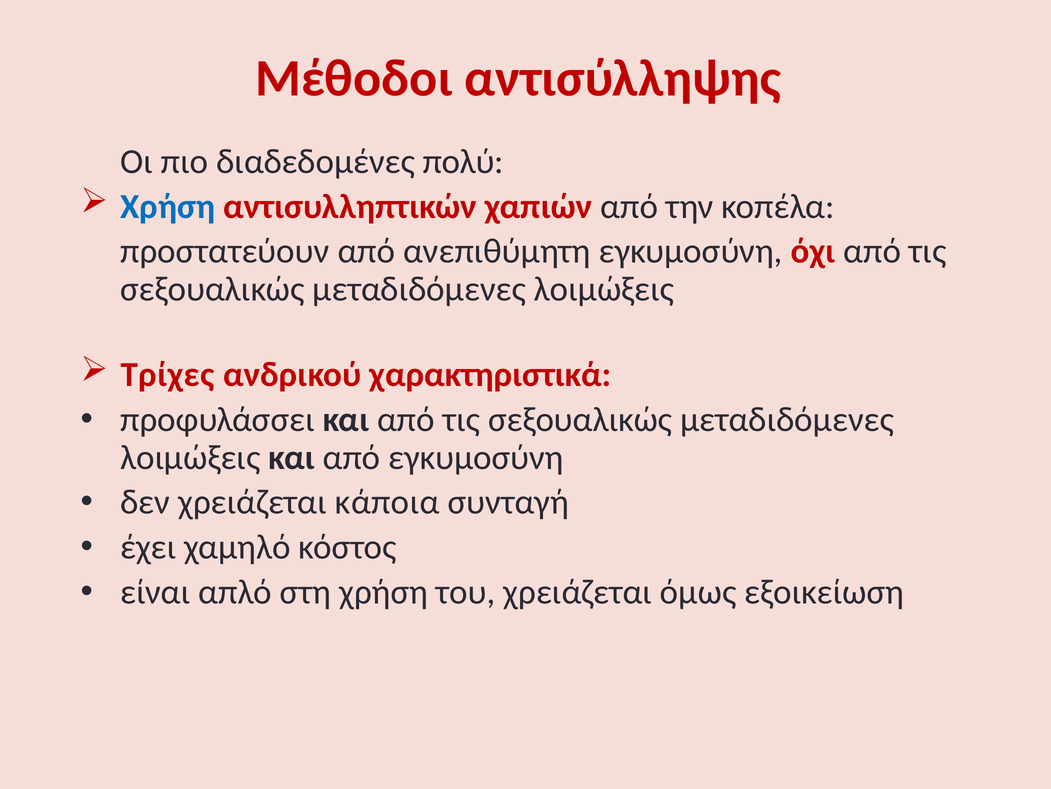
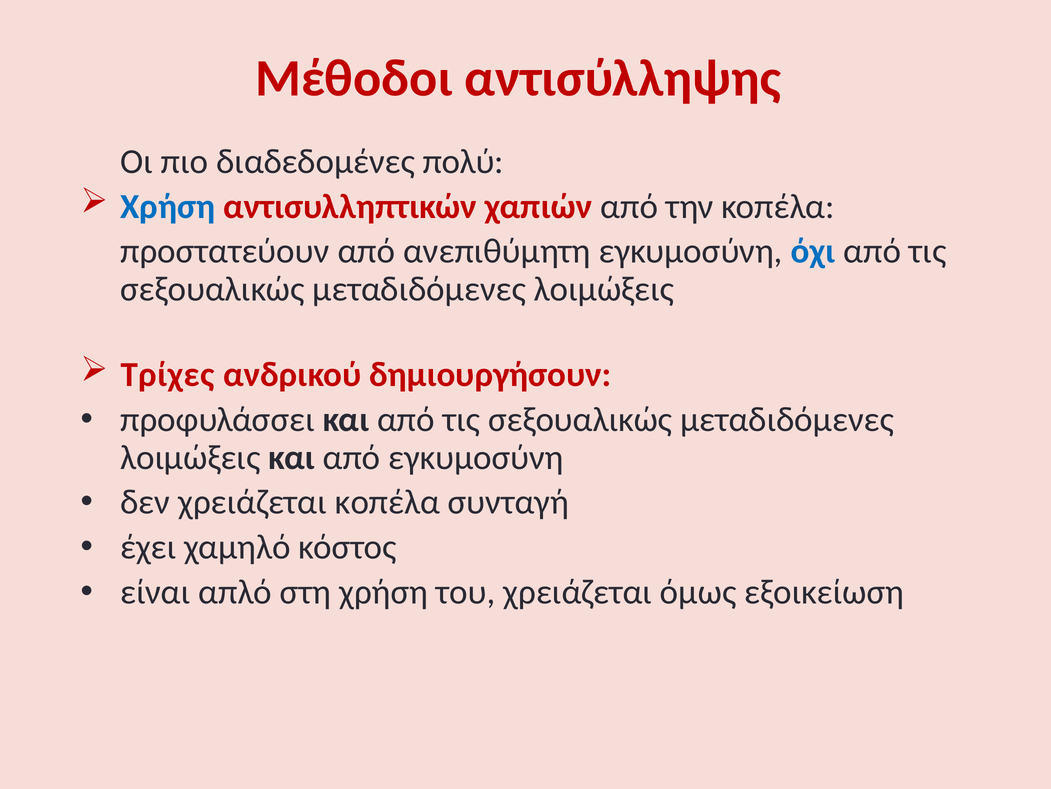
όχι colour: red -> blue
χαρακτηριστικά: χαρακτηριστικά -> δημιουργήσουν
χρειάζεται κάποια: κάποια -> κοπέλα
